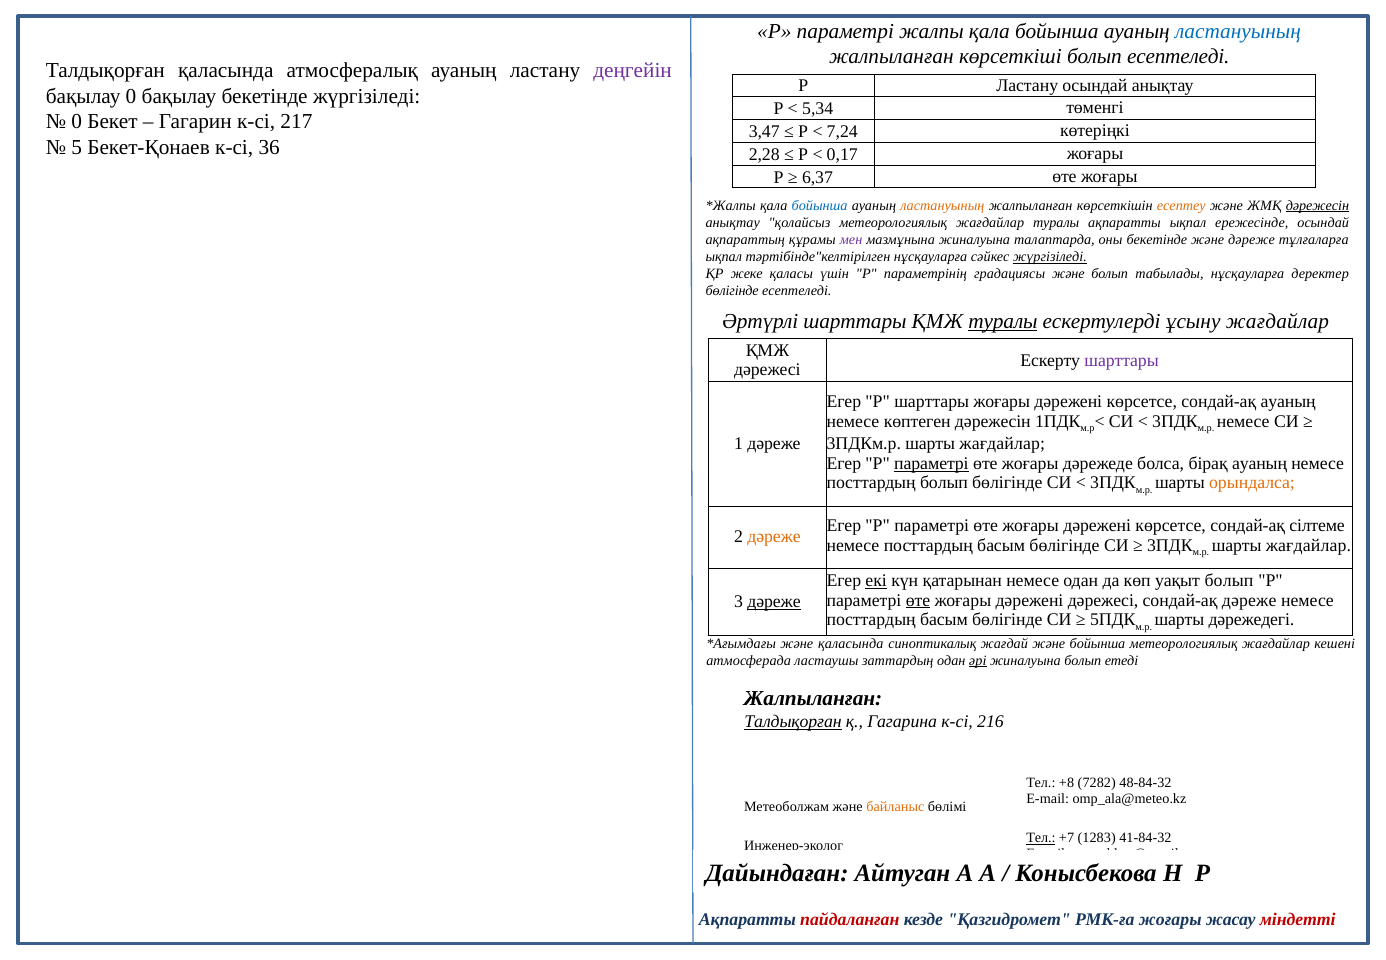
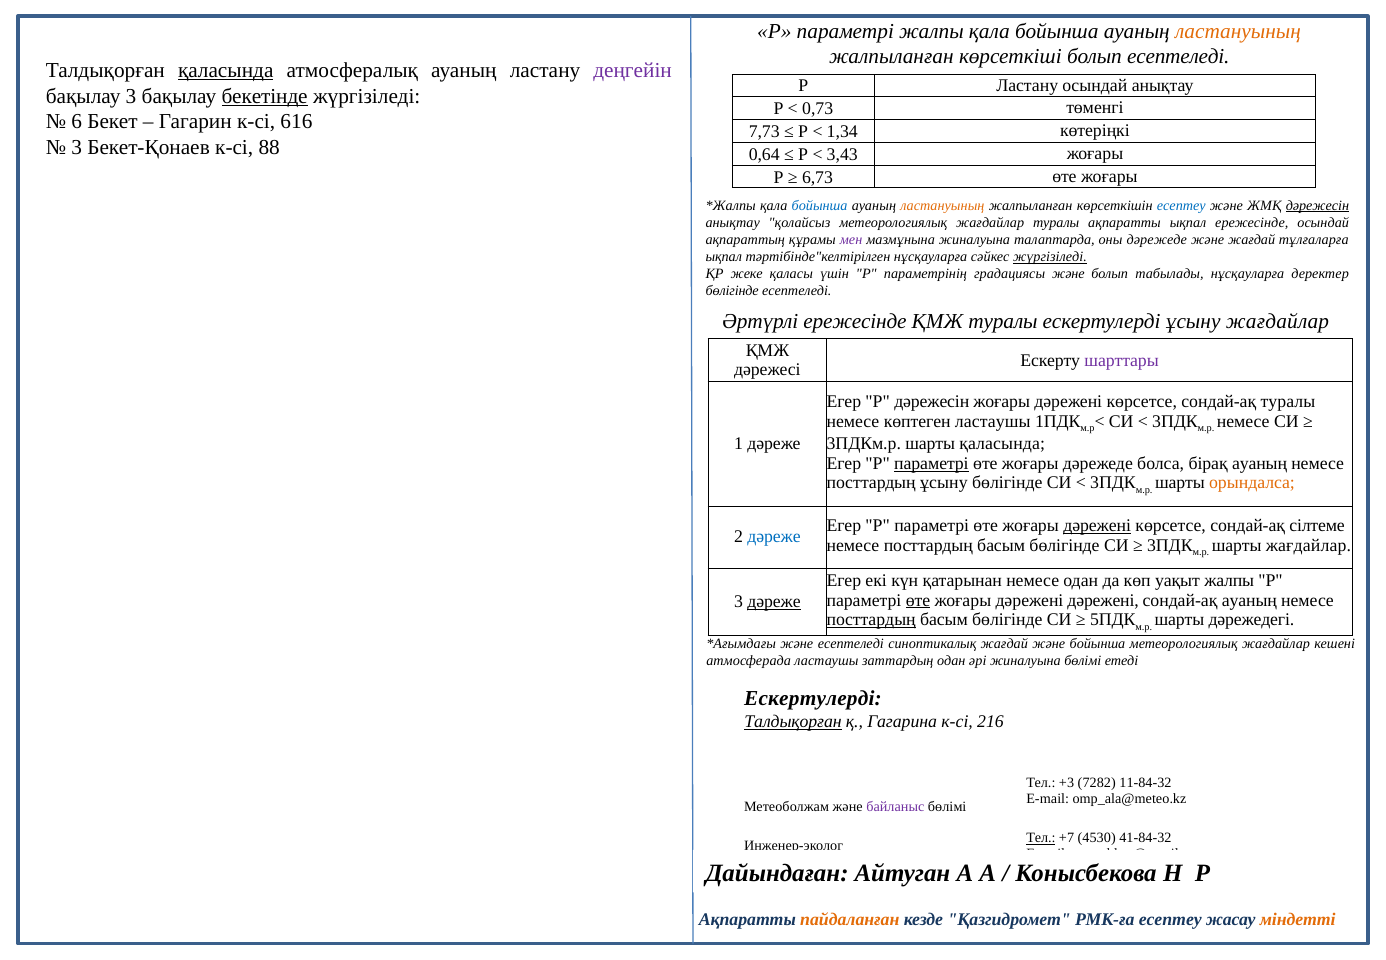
ластануының at (1238, 31) colour: blue -> orange
қаласында at (226, 70) underline: none -> present
бақылау 0: 0 -> 3
бекетінде at (265, 96) underline: none -> present
5,34: 5,34 -> 0,73
0 at (77, 122): 0 -> 6
217: 217 -> 616
3,47: 3,47 -> 7,73
7,24: 7,24 -> 1,34
5 at (77, 147): 5 -> 3
36: 36 -> 88
2,28: 2,28 -> 0,64
0,17: 0,17 -> 3,43
6,37: 6,37 -> 6,73
есептеу at (1181, 206) colour: orange -> blue
оны бекетінде: бекетінде -> дәрежеде
және дәреже: дәреже -> жағдай
Әртүрлі шарттары: шарттары -> ережесінде
туралы at (1003, 321) underline: present -> none
Р шарттары: шарттары -> дәрежесін
сондай-ақ ауаның: ауаның -> туралы
көптеген дәрежесін: дәрежесін -> ластаушы
3ПДКм.р шарты жағдайлар: жағдайлар -> қаласында
посттардың болып: болып -> ұсыну
дәрежені at (1097, 526) underline: none -> present
дәреже at (774, 537) colour: orange -> blue
екі underline: present -> none
уақыт болып: болып -> жалпы
дәрежені дәрежесі: дәрежесі -> дәрежені
сондай-ақ дәреже: дәреже -> ауаның
посттардың at (871, 620) underline: none -> present
және қаласында: қаласында -> есептеледі
әрі underline: present -> none
жиналуына болып: болып -> бөлімі
Жалпыланған at (813, 698): Жалпыланған -> Ескертулерді
+8: +8 -> +3
48-84-32: 48-84-32 -> 11-84-32
байланыс colour: orange -> purple
1283: 1283 -> 4530
пайдаланған colour: red -> orange
РМК-ға жоғары: жоғары -> есептеу
міндетті colour: red -> orange
